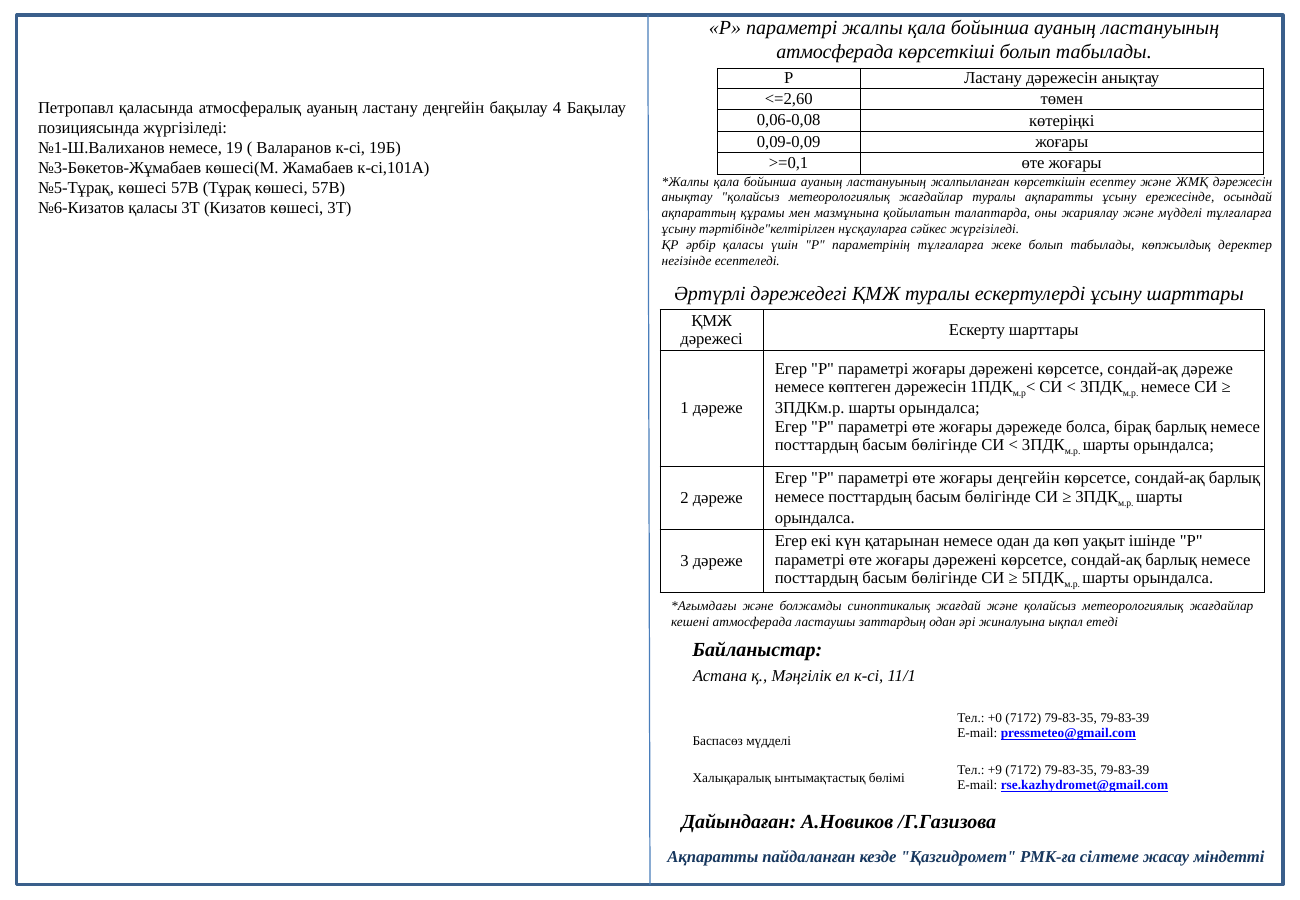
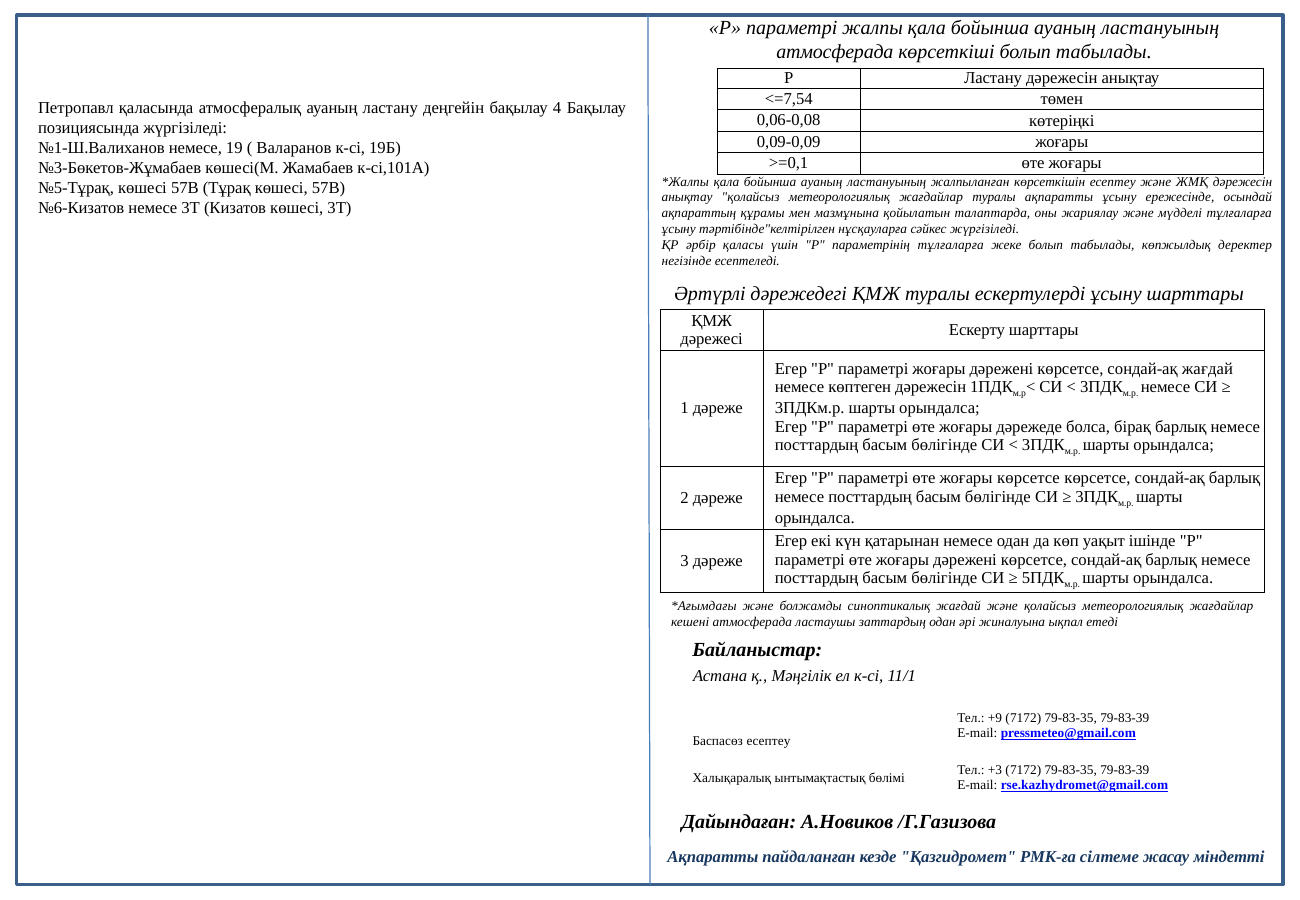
<=2,60: <=2,60 -> <=7,54
№6-Кизатов қаласы: қаласы -> немесе
сондай-ақ дәреже: дәреже -> жағдай
жоғары деңгейін: деңгейін -> көрсетсе
+0: +0 -> +9
Баспасөз мүдделі: мүдделі -> есептеу
+9: +9 -> +3
